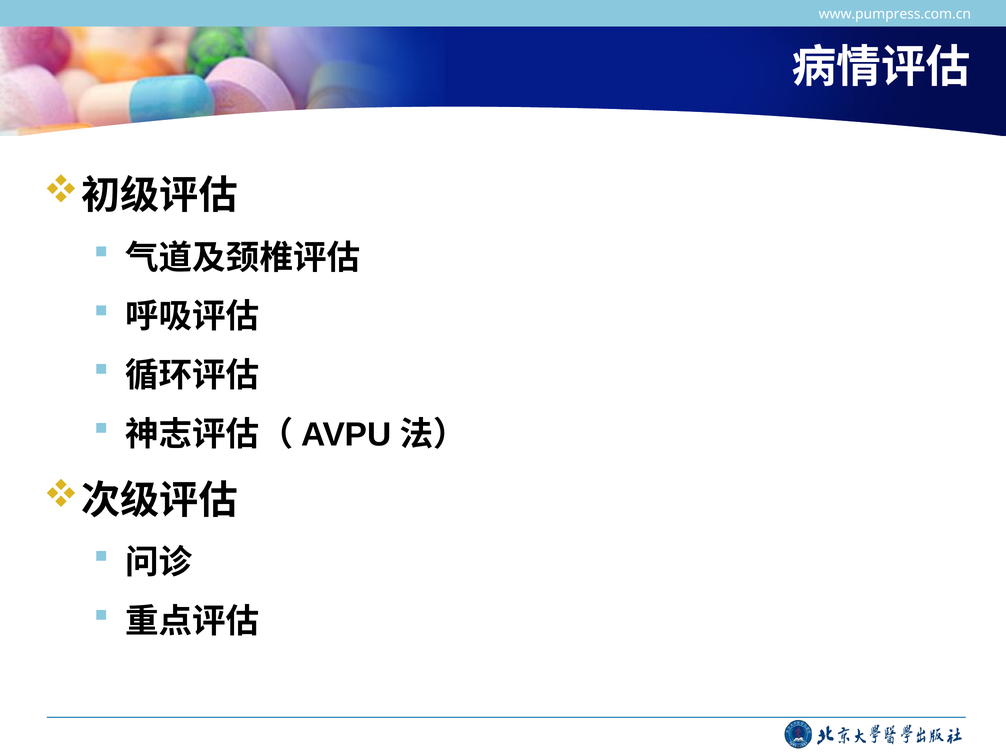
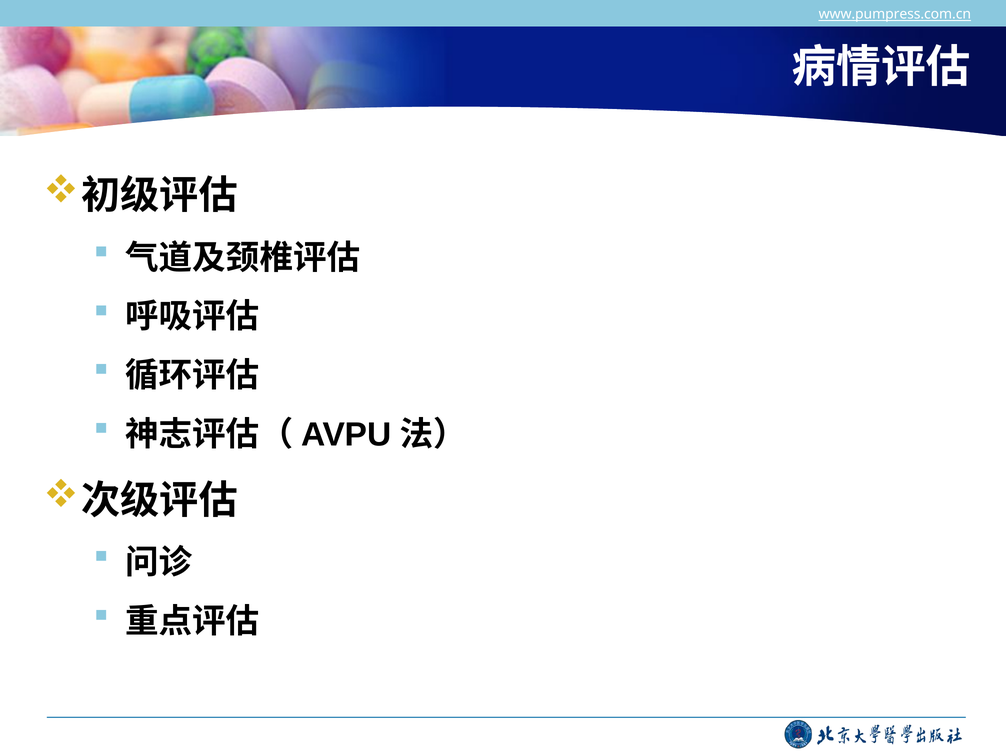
www.pumpress.com.cn underline: none -> present
